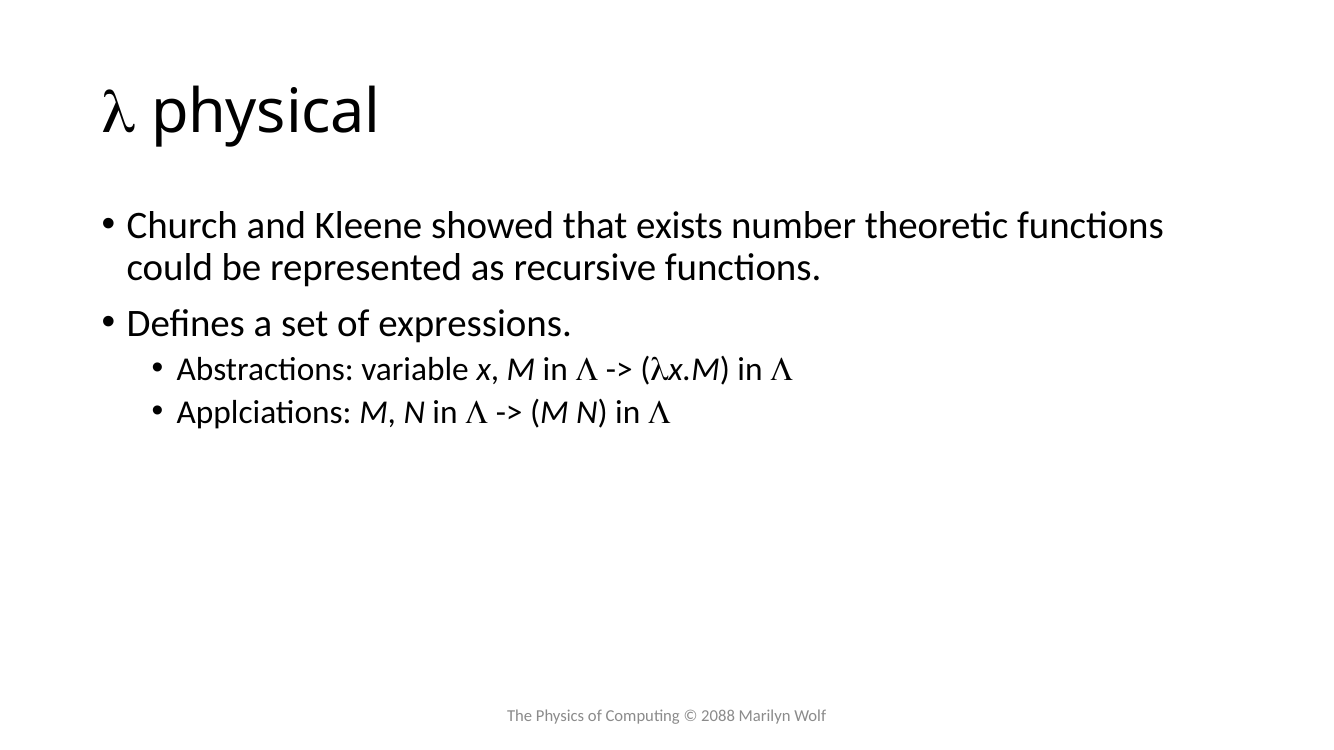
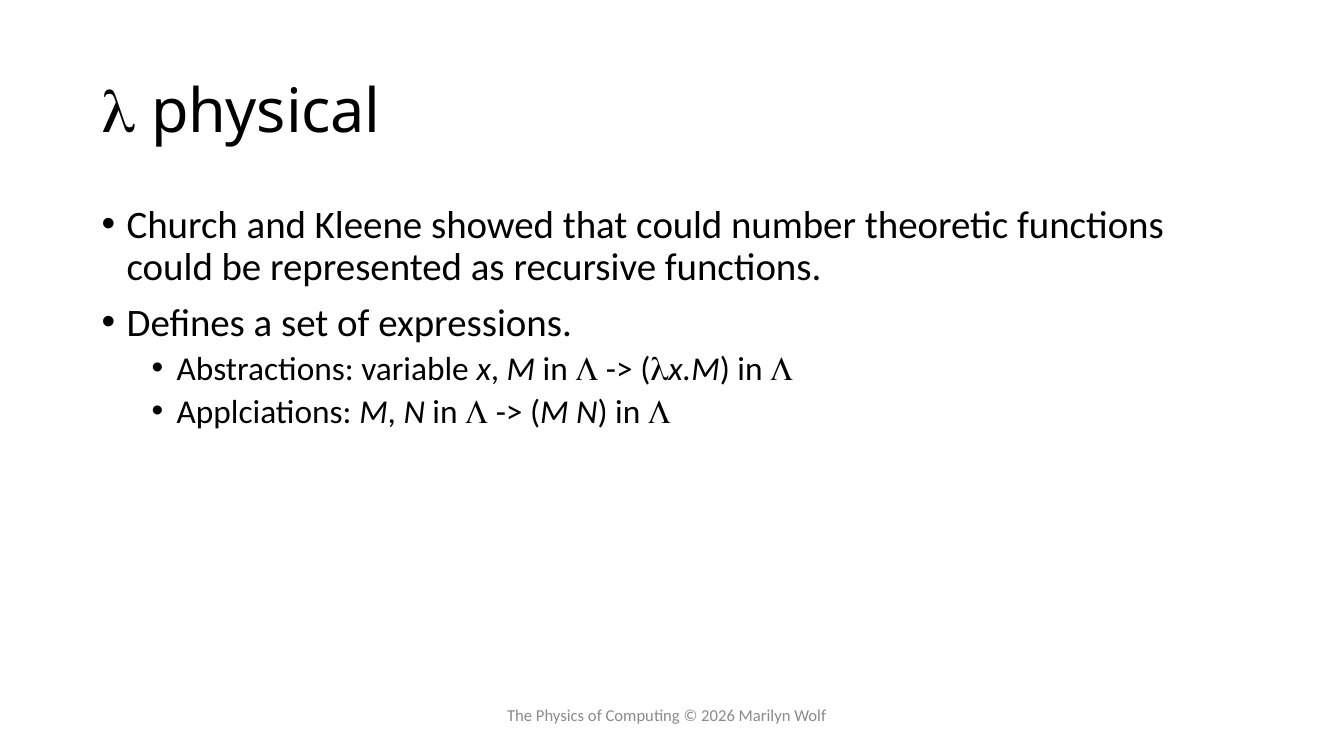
that exists: exists -> could
2088: 2088 -> 2026
